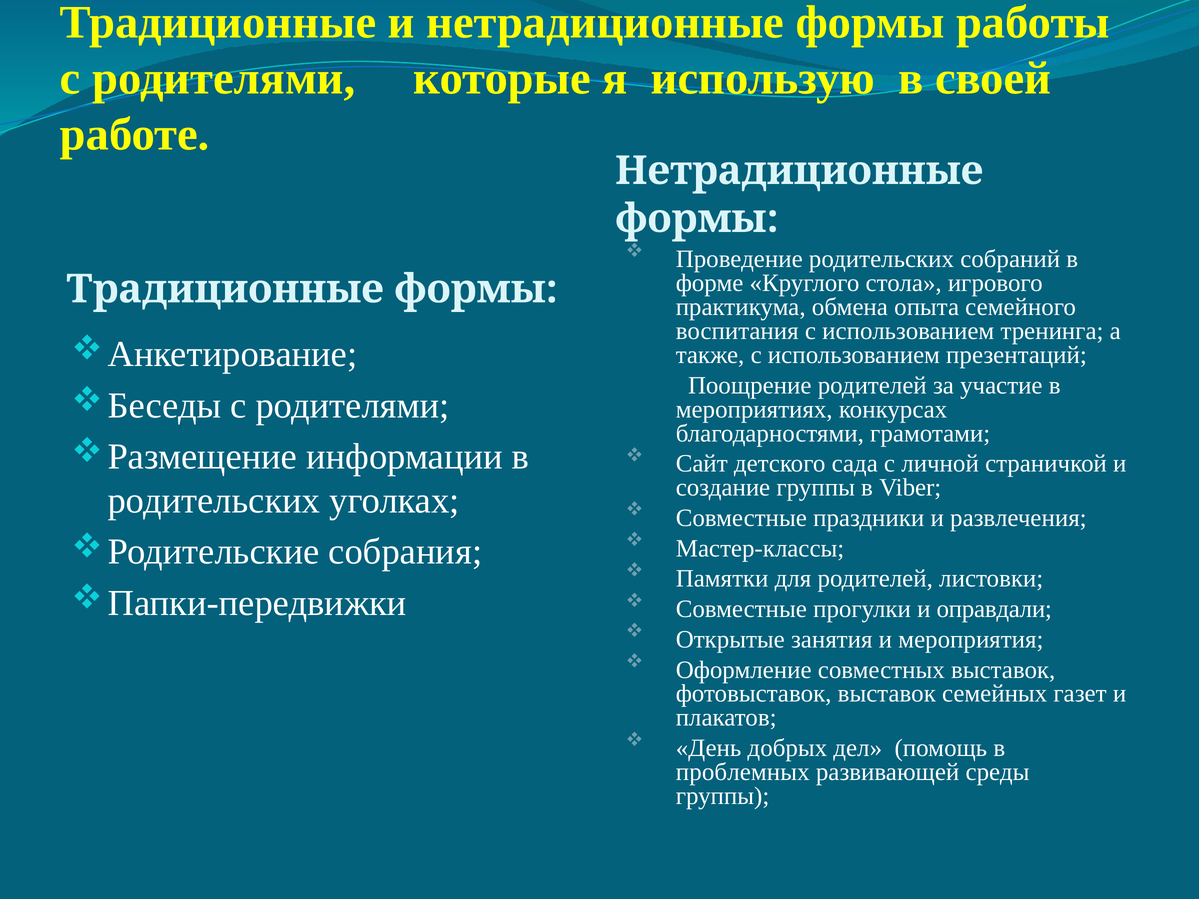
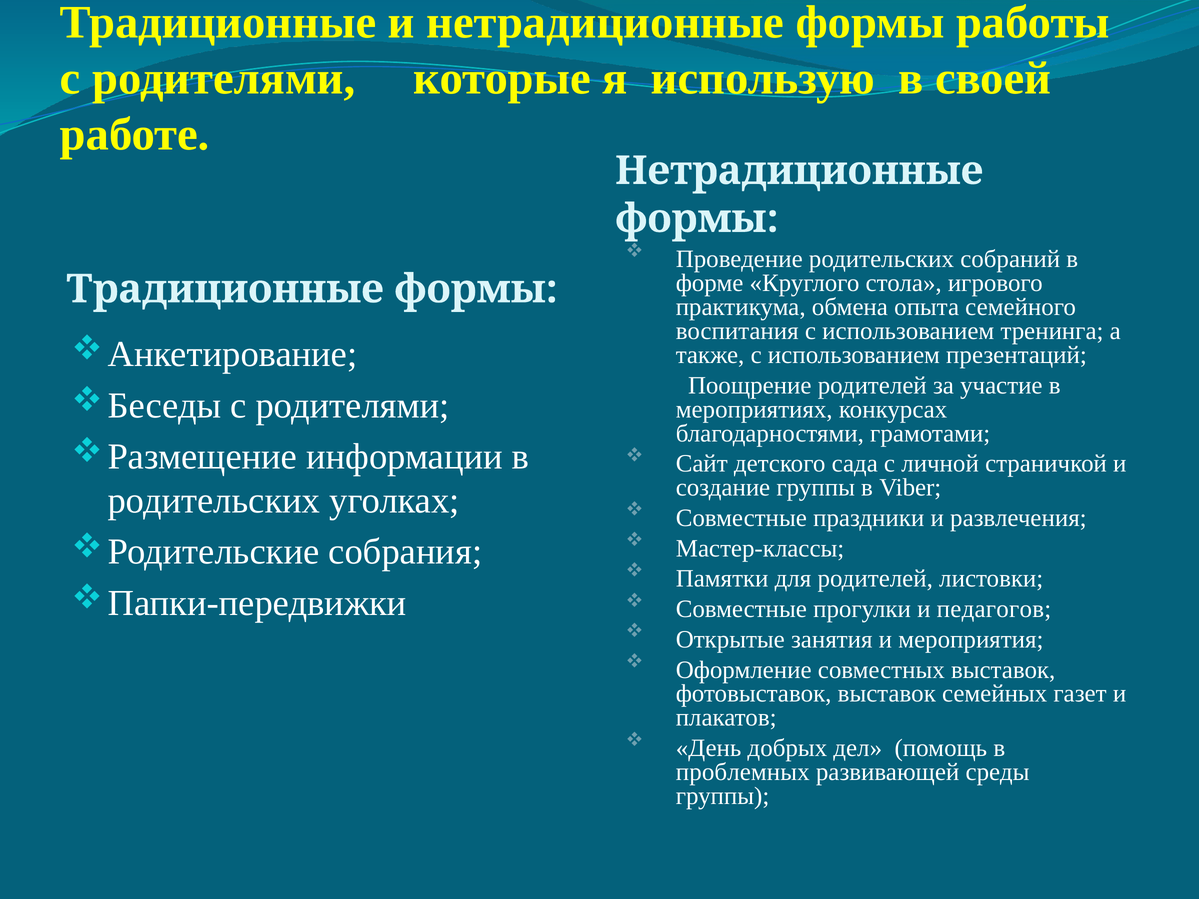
оправдали: оправдали -> педагогов
